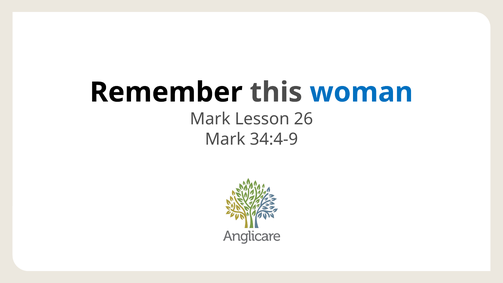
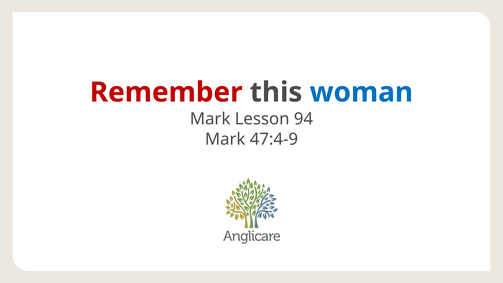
Remember colour: black -> red
26: 26 -> 94
34:4-9: 34:4-9 -> 47:4-9
